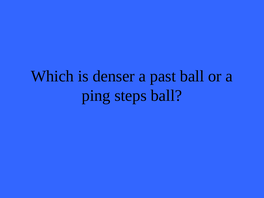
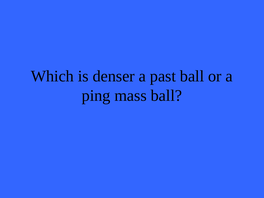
steps: steps -> mass
